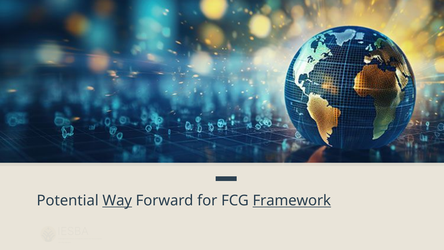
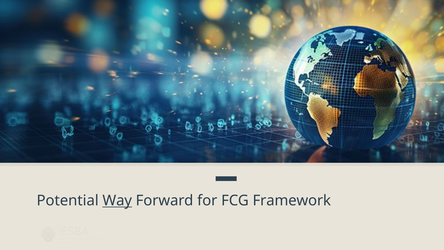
Framework underline: present -> none
